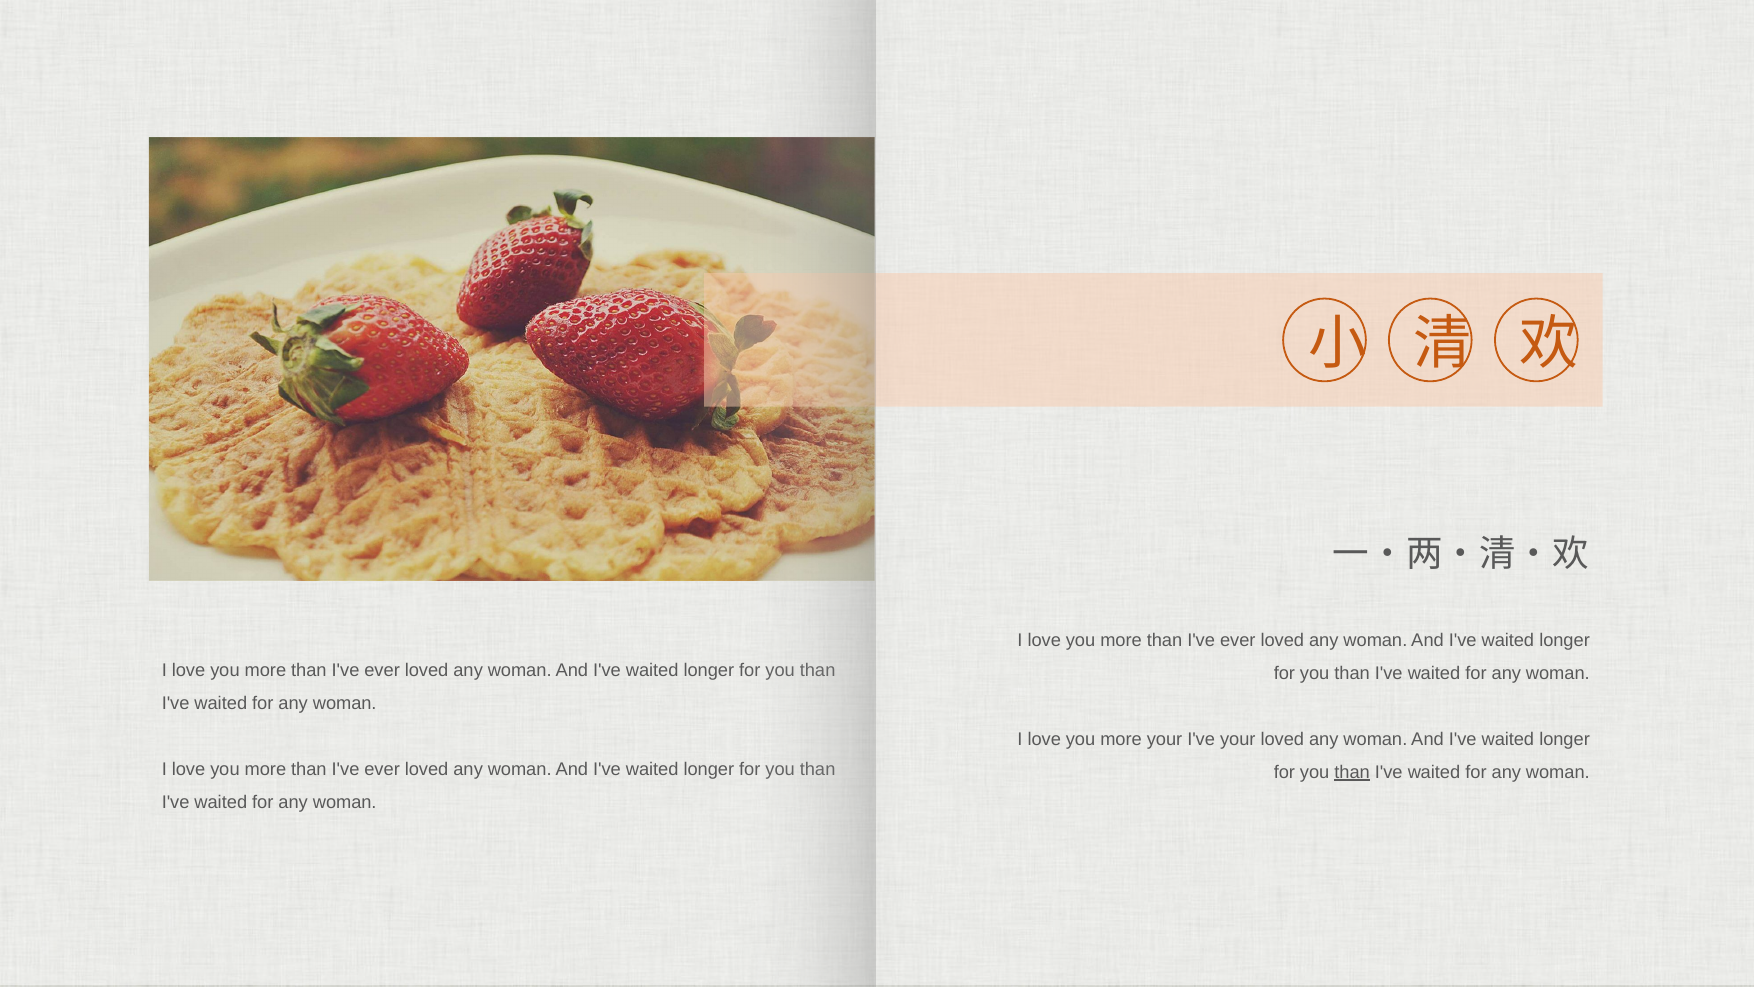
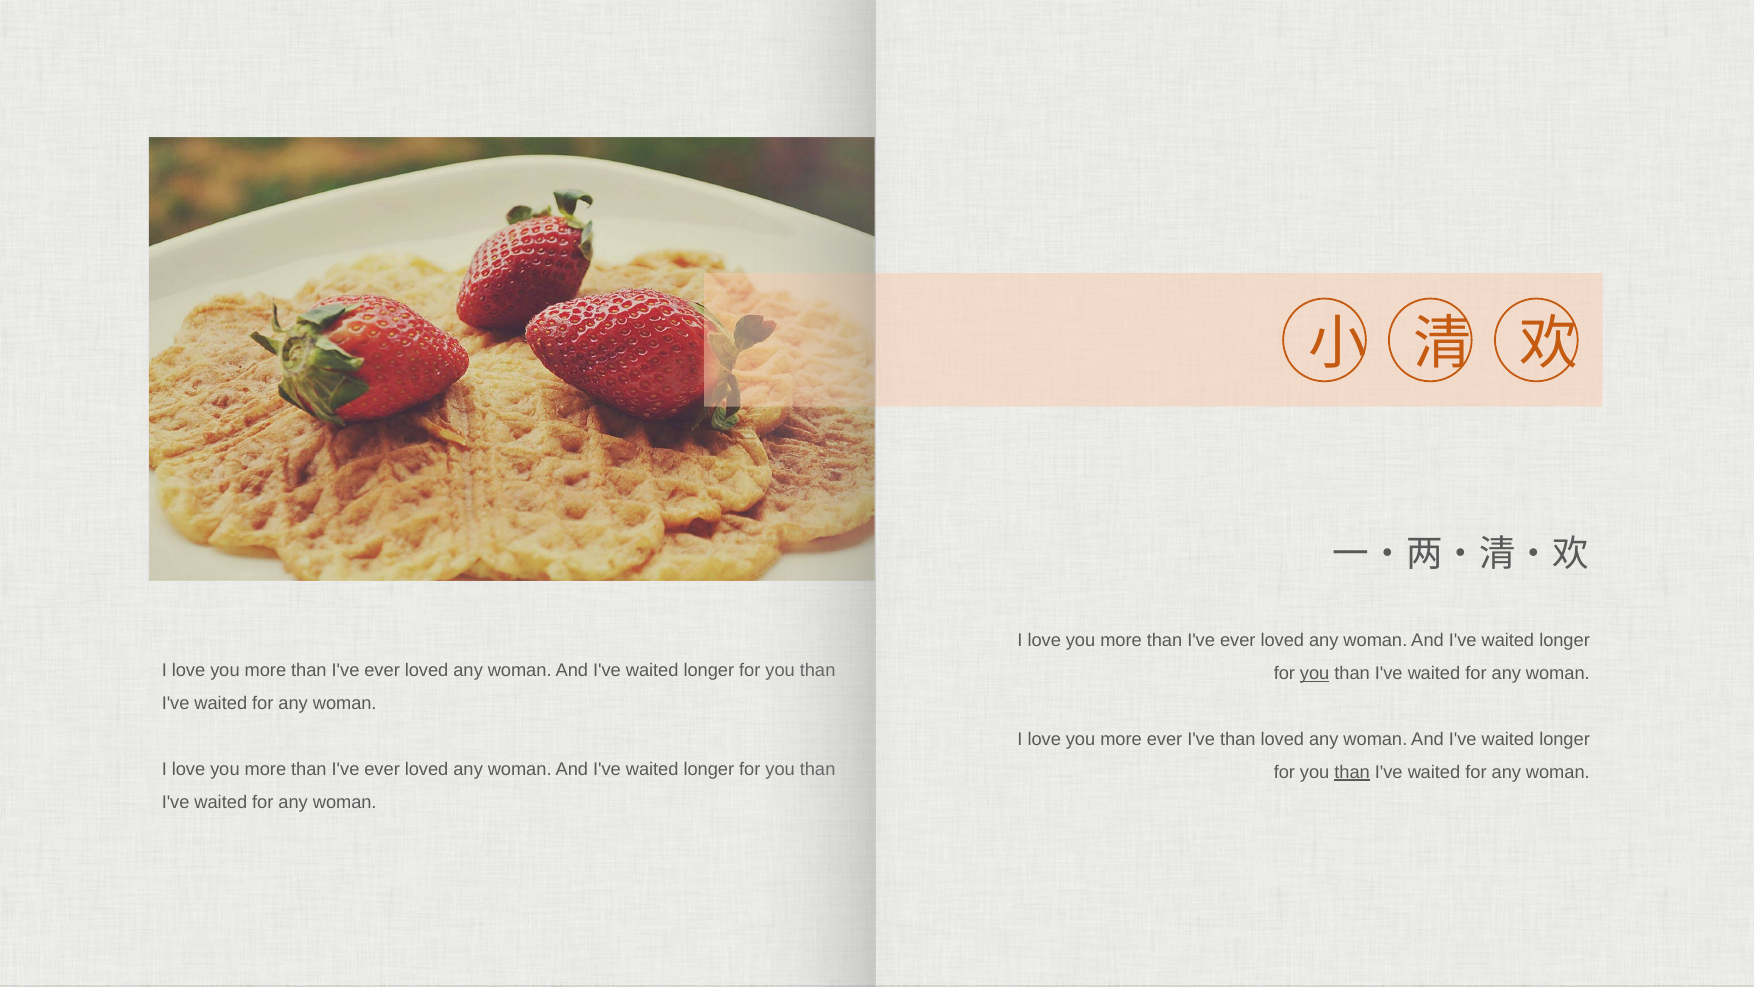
you at (1315, 673) underline: none -> present
more your: your -> ever
I've your: your -> than
